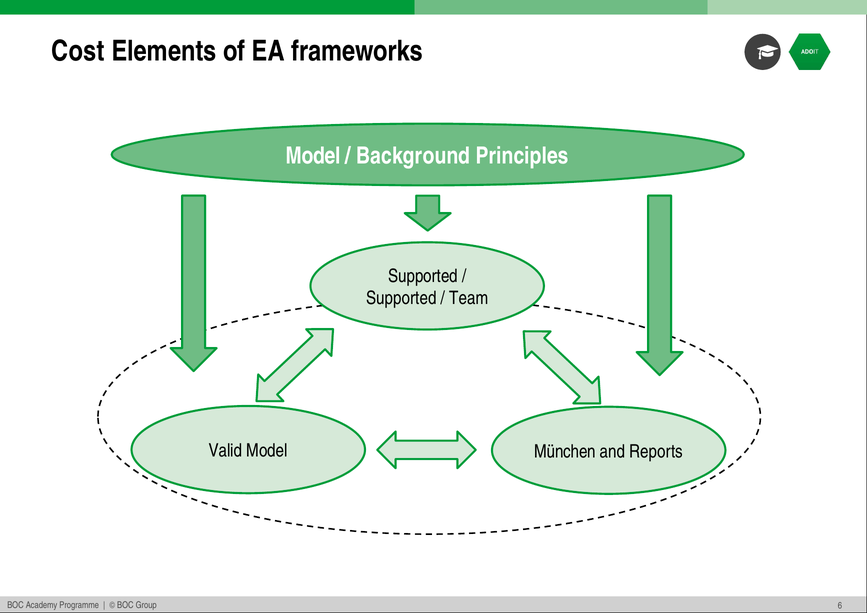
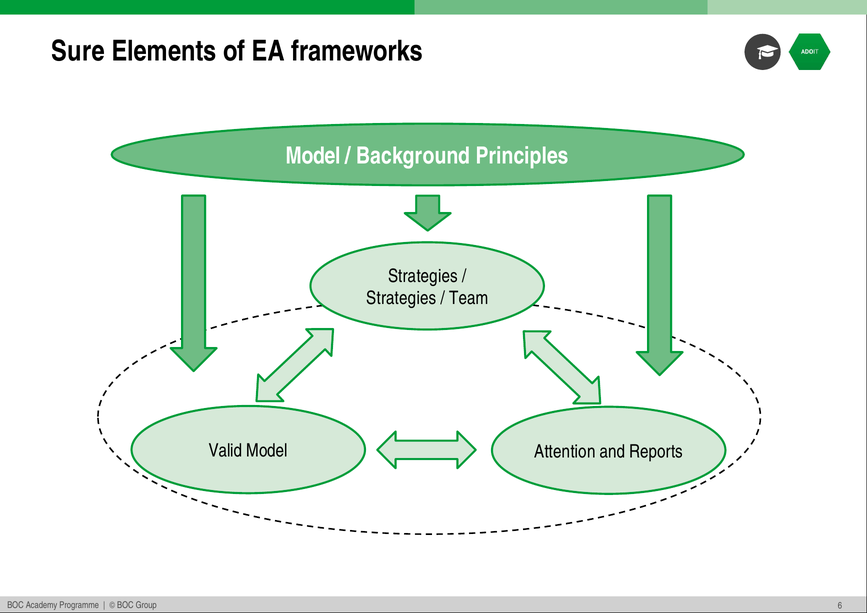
Cost: Cost -> Sure
Supported at (423, 276): Supported -> Strategies
Supported at (401, 298): Supported -> Strategies
München: München -> Attention
